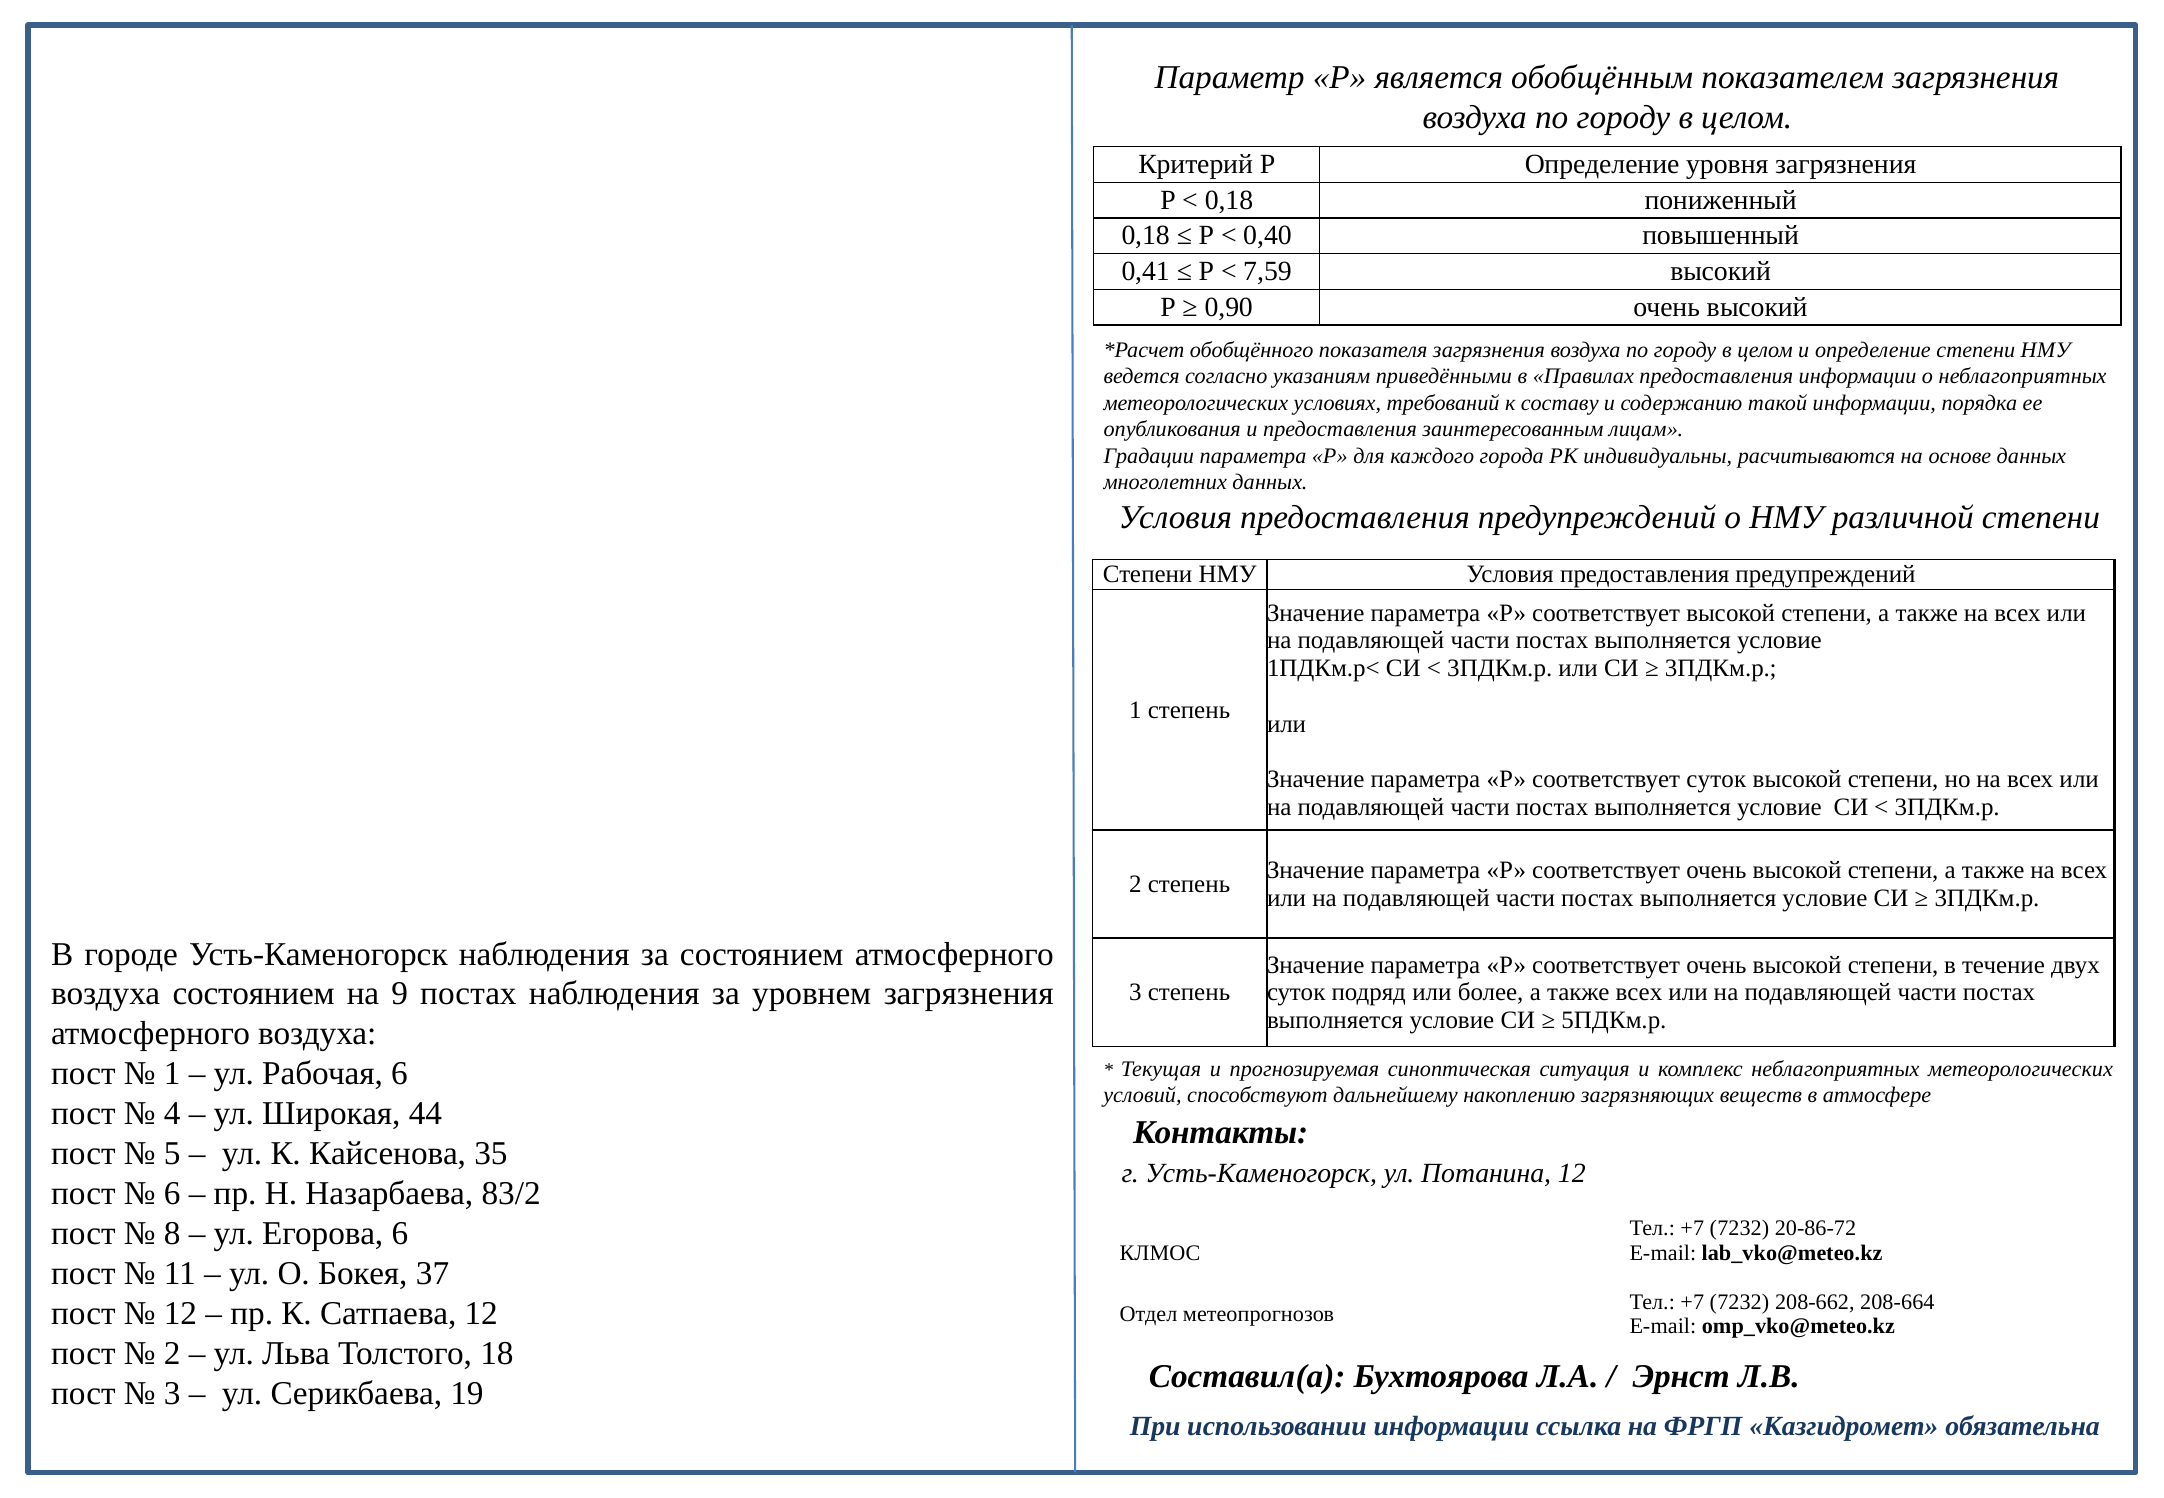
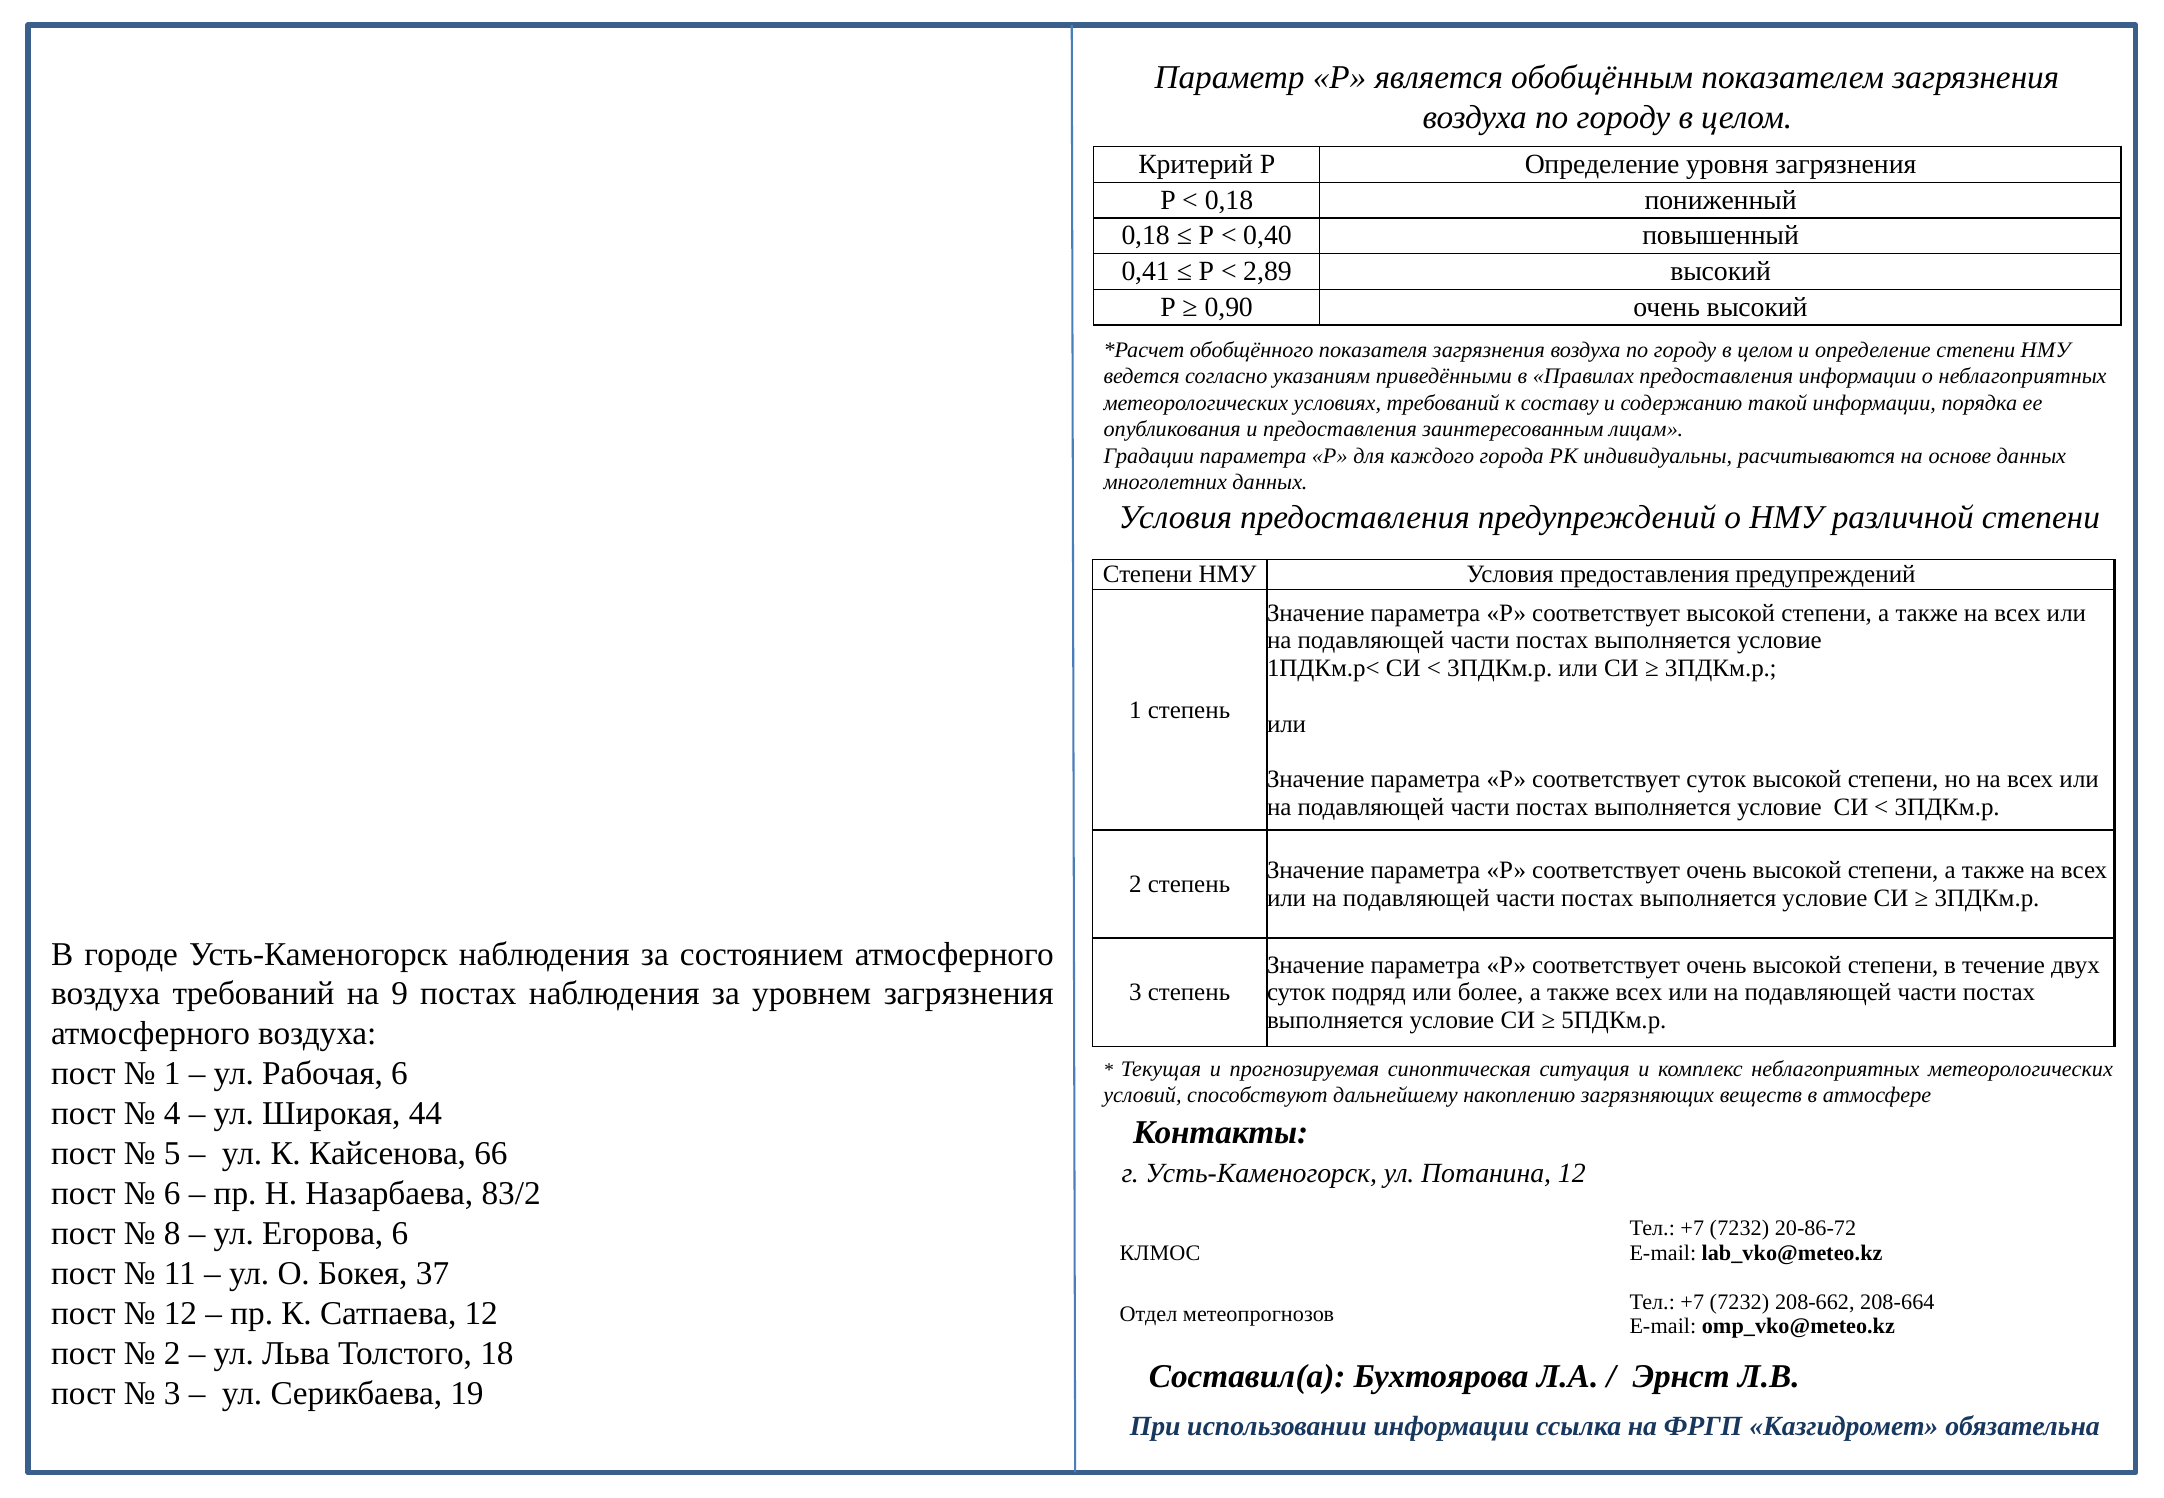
7,59: 7,59 -> 2,89
воздуха состоянием: состоянием -> требований
35: 35 -> 66
